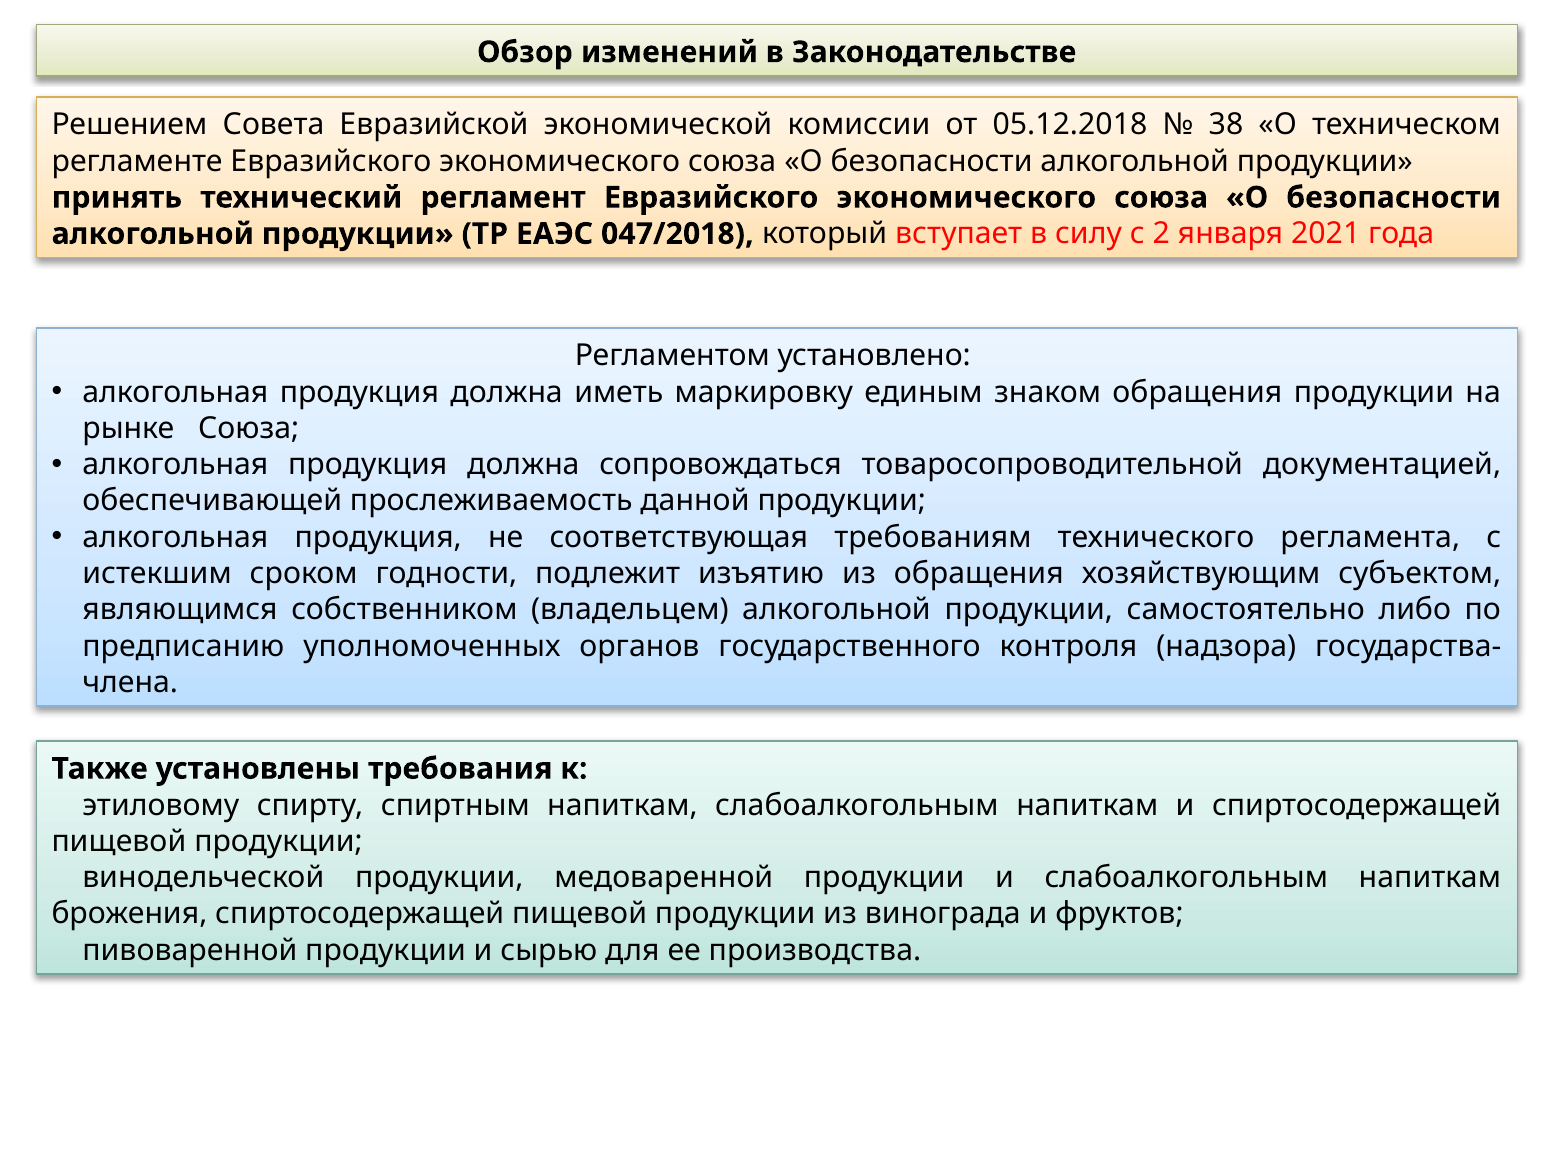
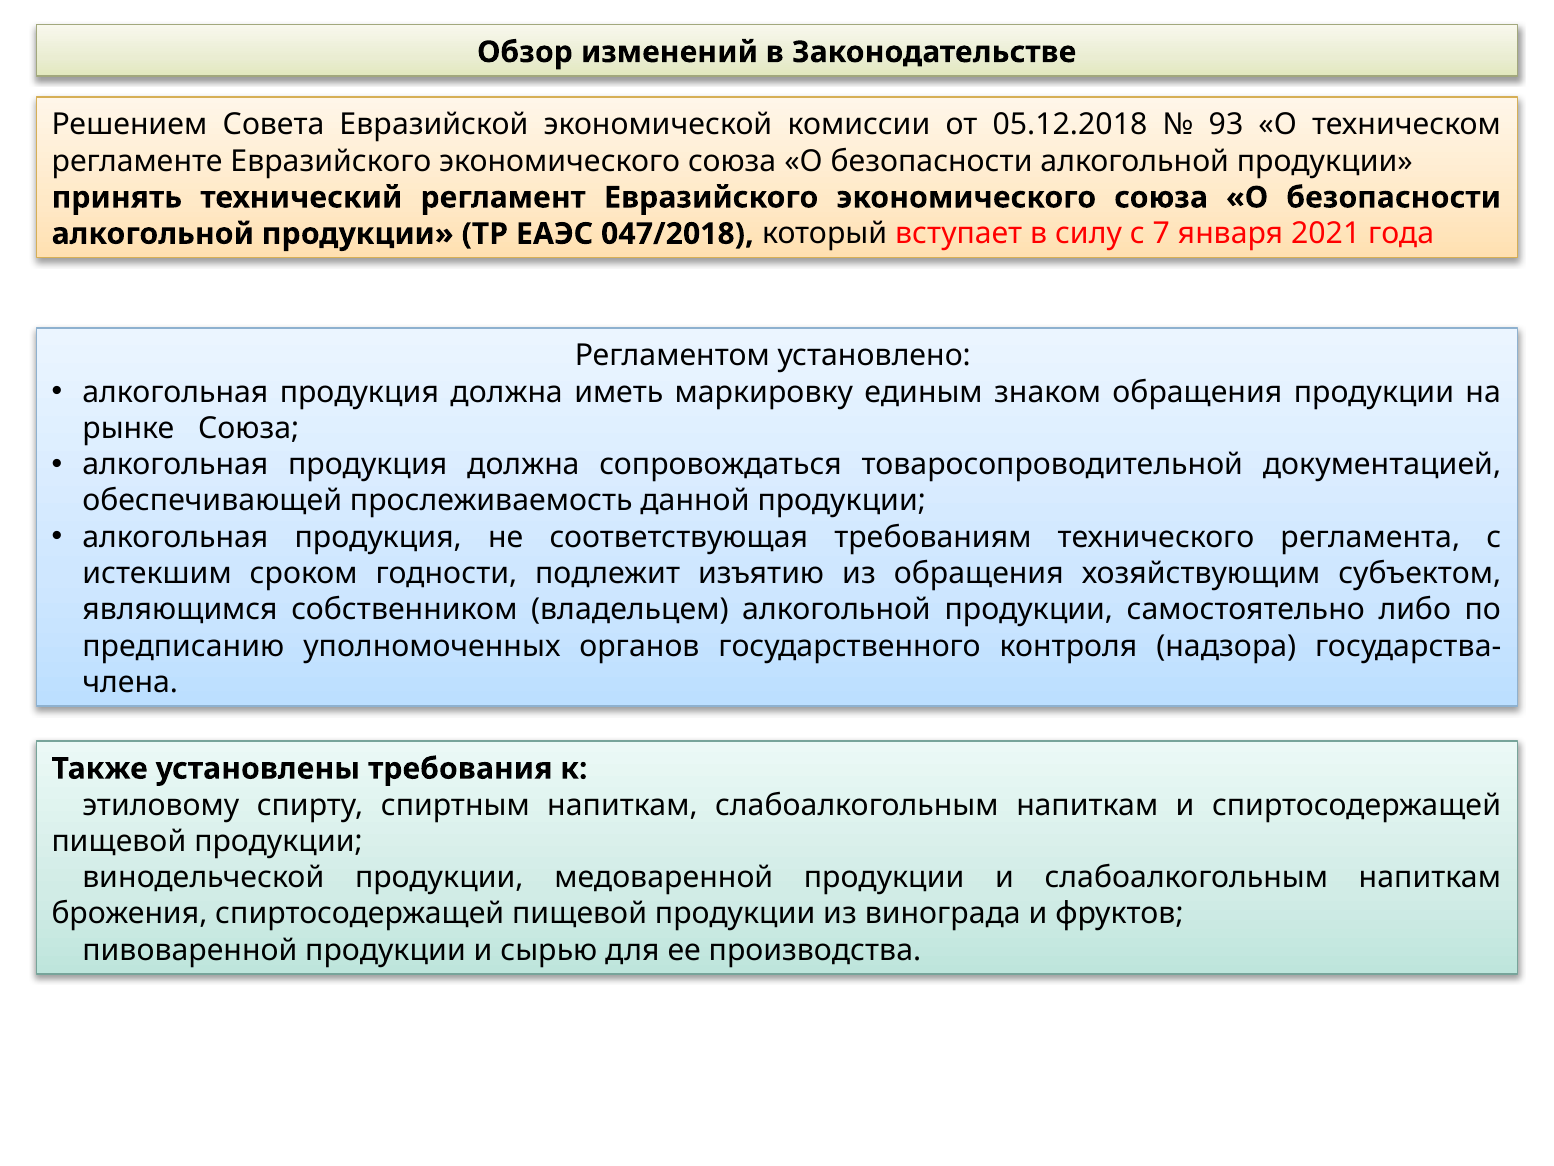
38: 38 -> 93
2: 2 -> 7
